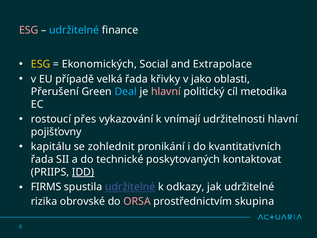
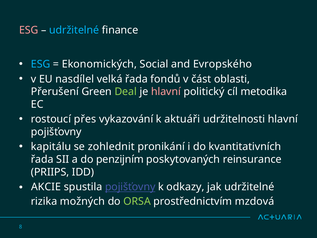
ESG at (41, 64) colour: yellow -> light blue
Extrapolace: Extrapolace -> Evropského
případě: případě -> nasdílel
křivky: křivky -> fondů
jako: jako -> část
Deal colour: light blue -> light green
vnímají: vnímají -> aktuáři
technické: technické -> penzijním
kontaktovat: kontaktovat -> reinsurance
IDD underline: present -> none
FIRMS: FIRMS -> AKCIE
spustila udržitelné: udržitelné -> pojišťovny
obrovské: obrovské -> možných
ORSA colour: pink -> light green
skupina: skupina -> mzdová
